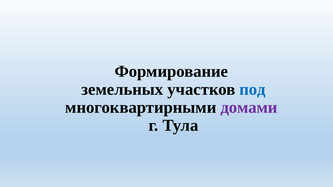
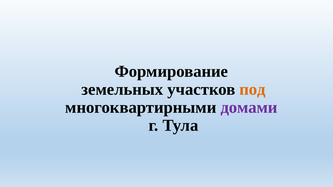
под colour: blue -> orange
